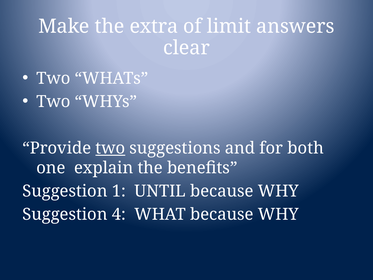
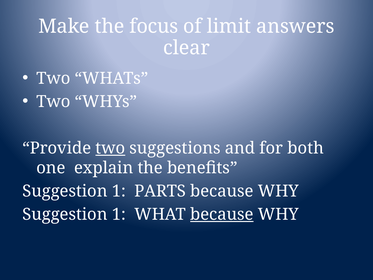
extra: extra -> focus
UNTIL: UNTIL -> PARTS
4 at (119, 214): 4 -> 1
because at (222, 214) underline: none -> present
